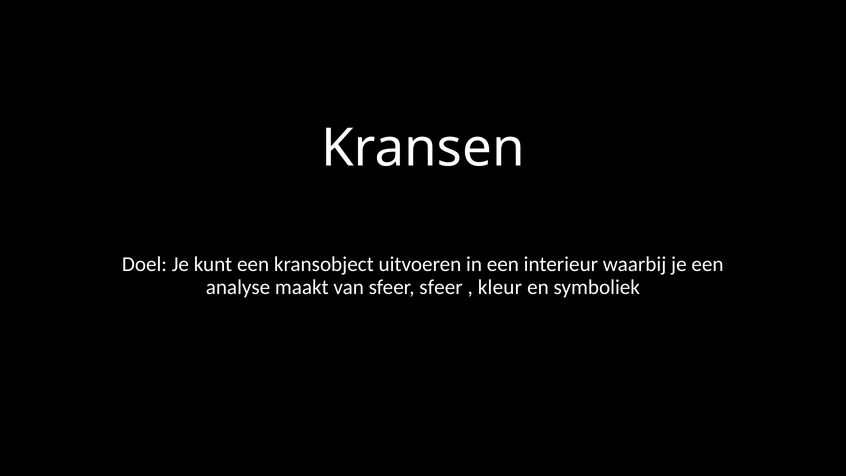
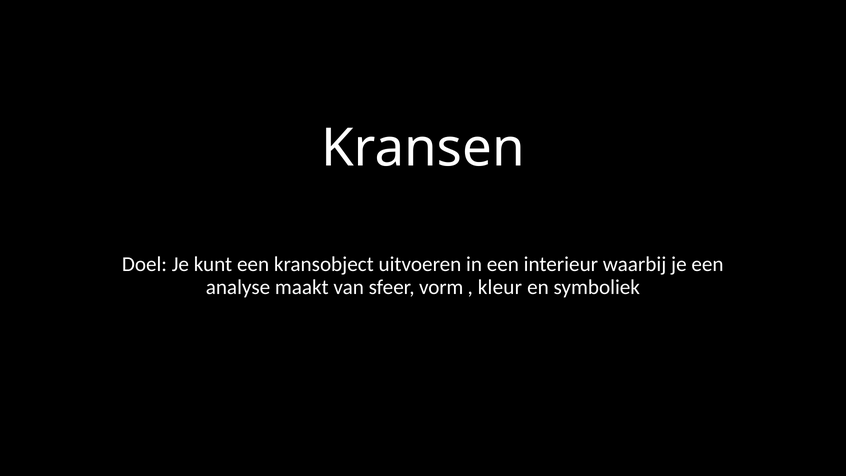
sfeer sfeer: sfeer -> vorm
